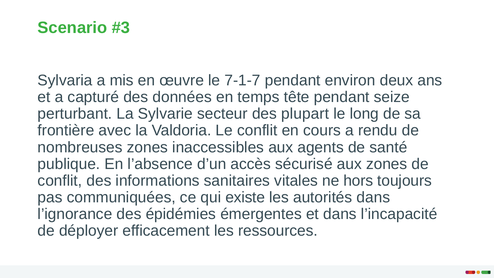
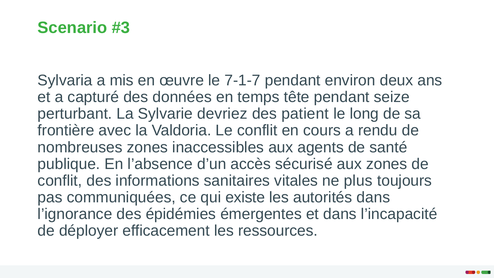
secteur: secteur -> devriez
plupart: plupart -> patient
hors: hors -> plus
